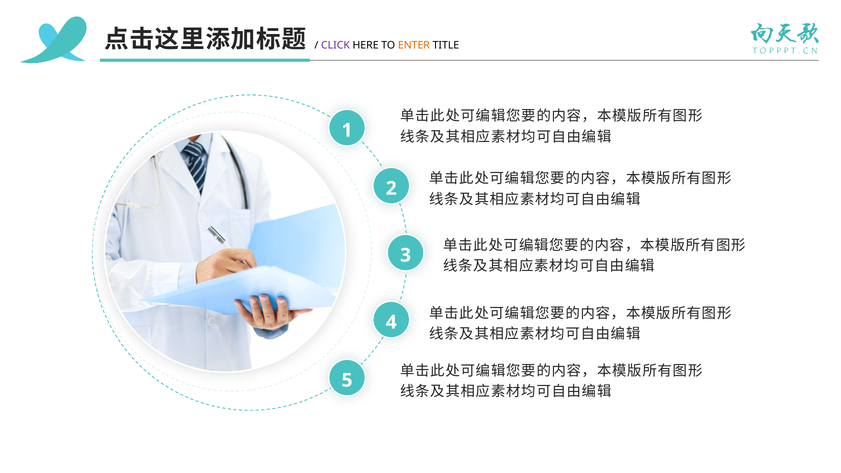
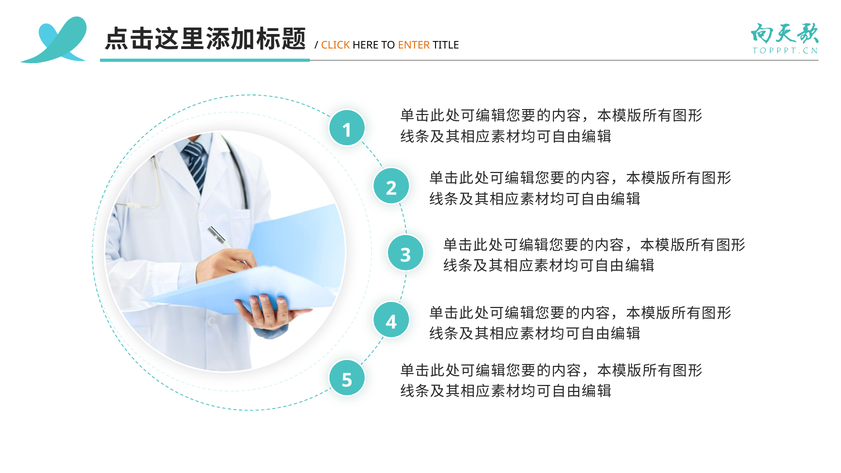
CLICK colour: purple -> orange
